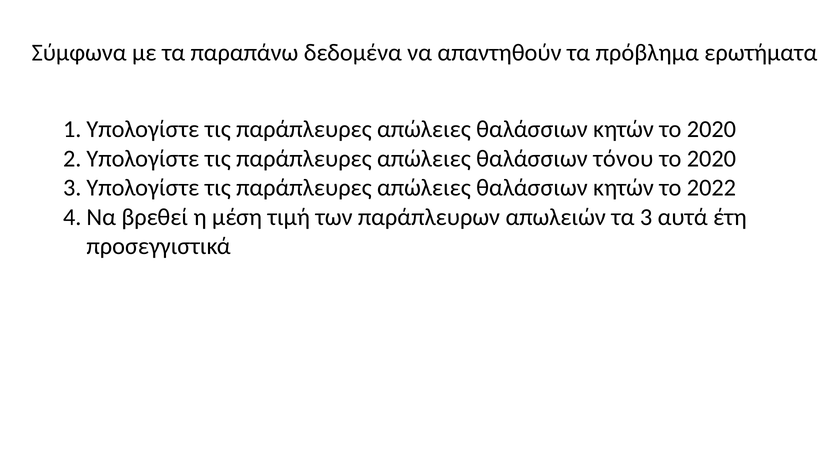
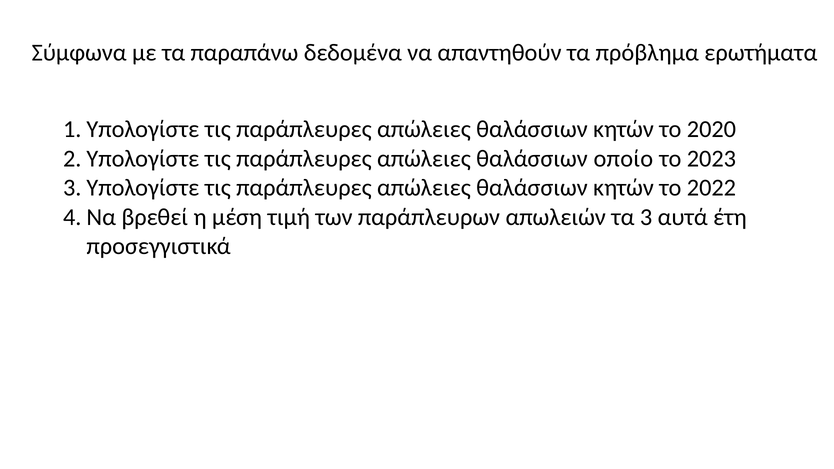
τόνου: τόνου -> οποίο
2020 at (711, 159): 2020 -> 2023
